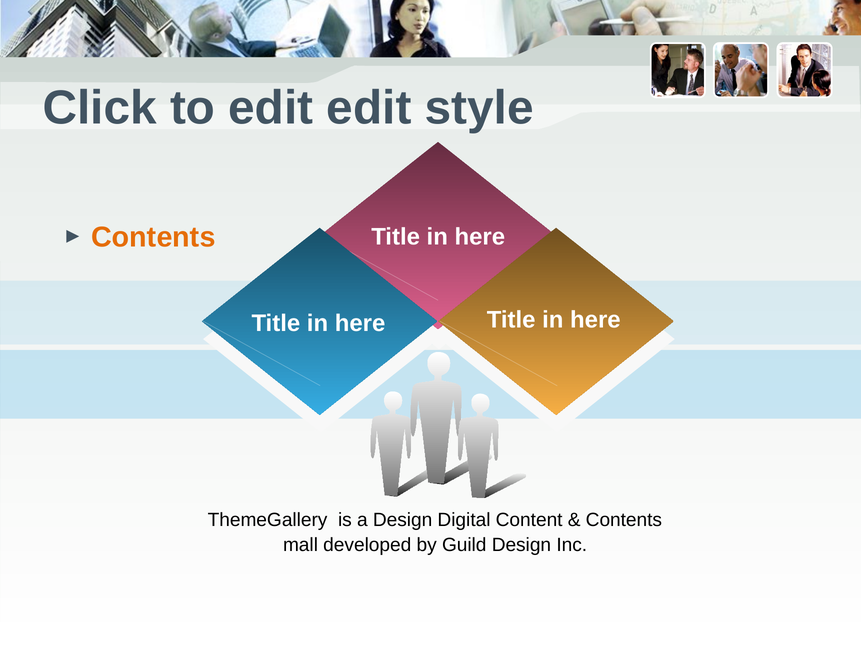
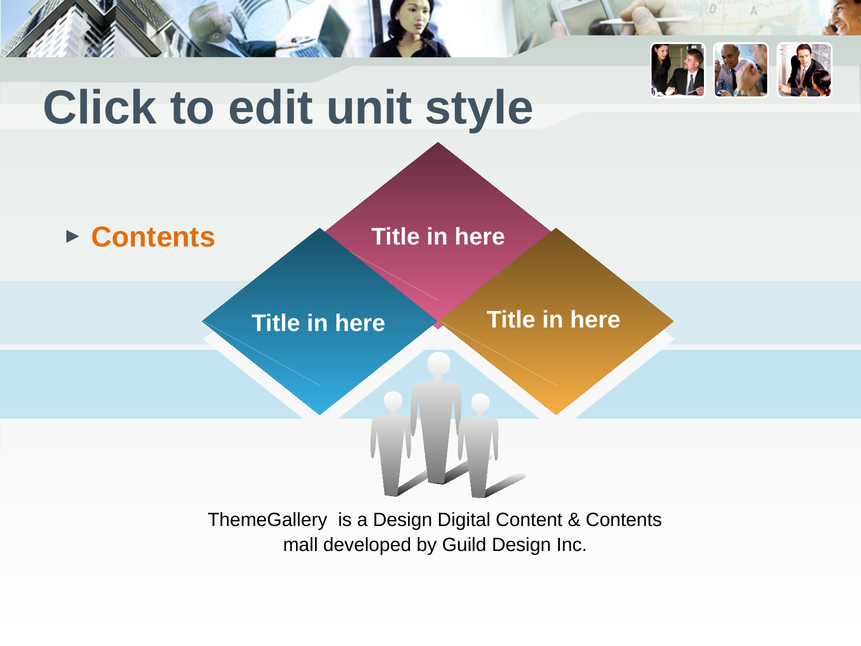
edit edit: edit -> unit
